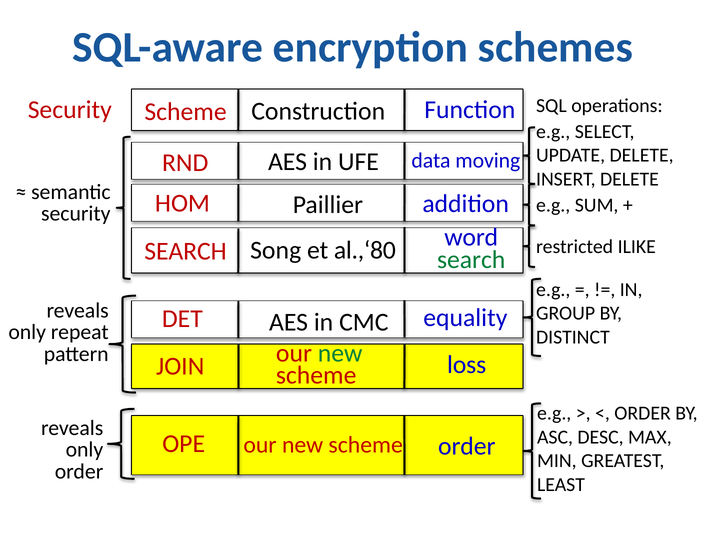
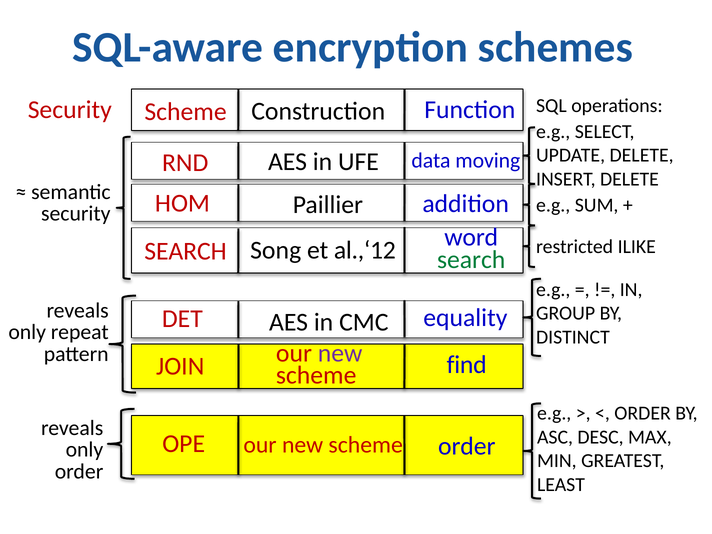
al.,‘80: al.,‘80 -> al.,‘12
new at (340, 353) colour: green -> purple
loss: loss -> find
